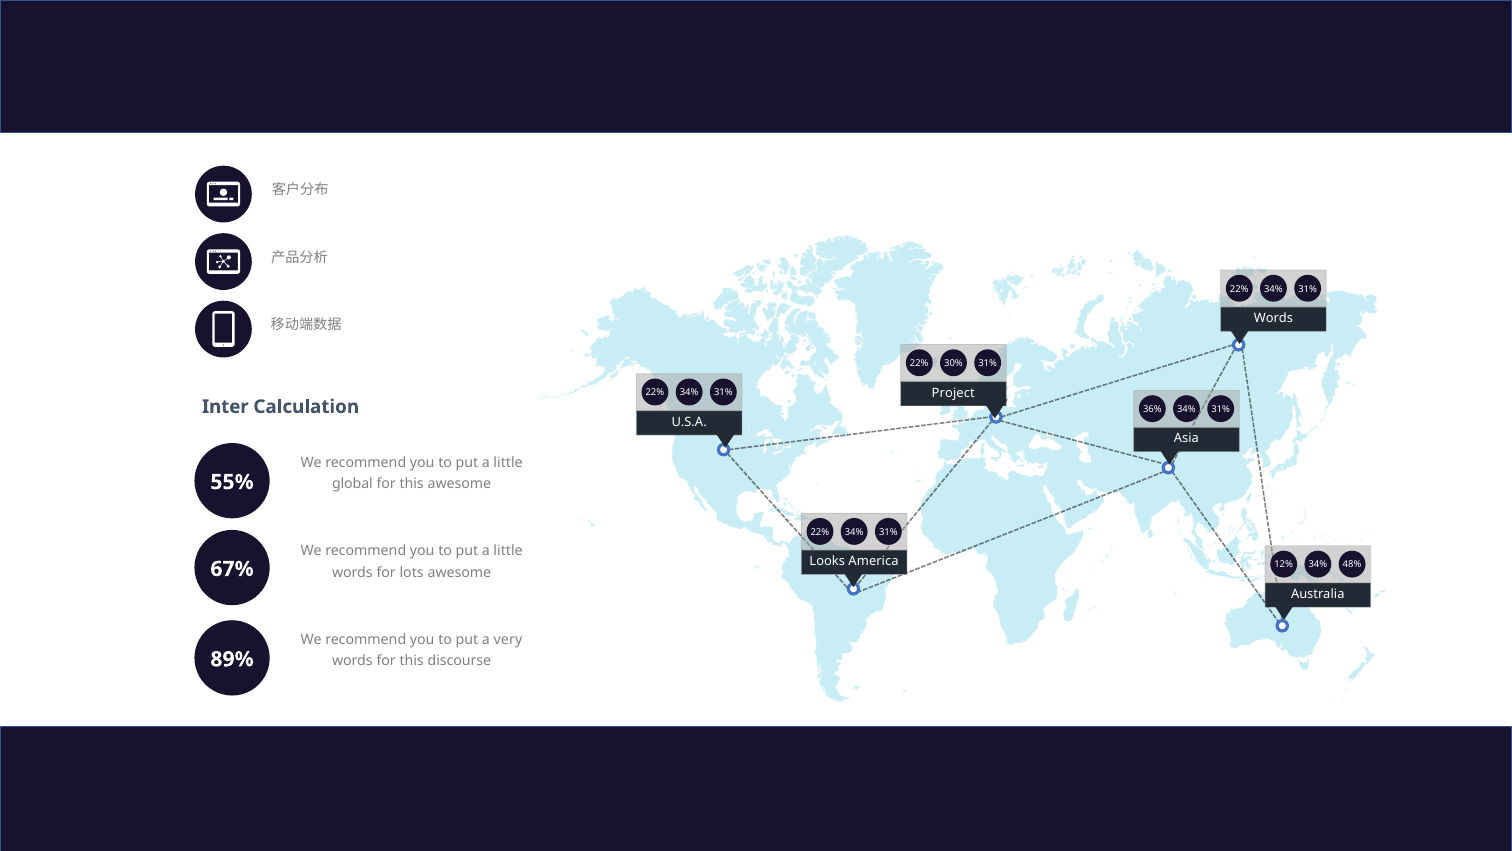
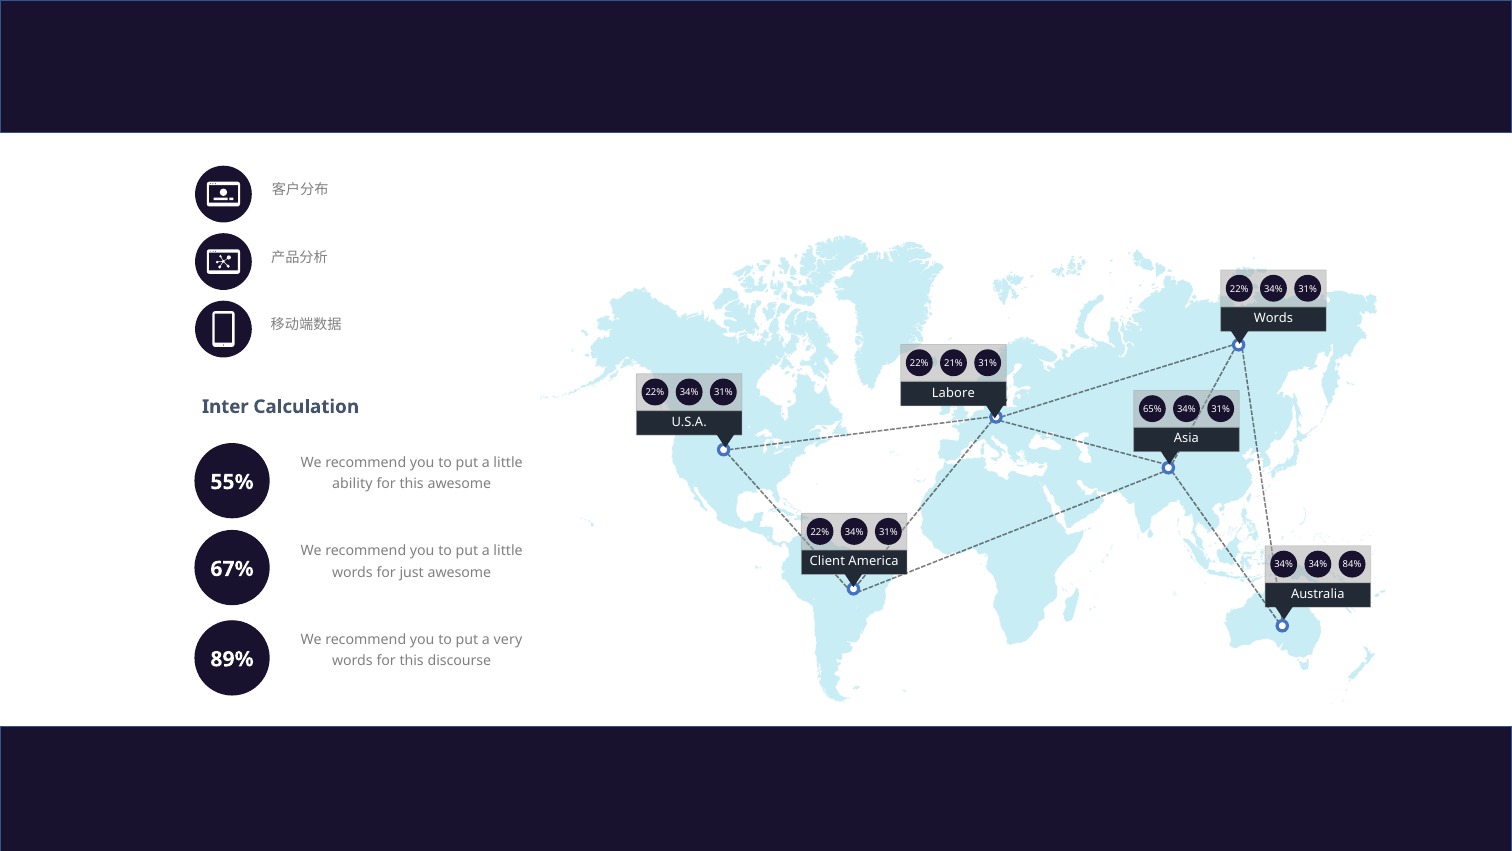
30%: 30% -> 21%
Project: Project -> Labore
36%: 36% -> 65%
global: global -> ability
Looks: Looks -> Client
12% at (1284, 564): 12% -> 34%
48%: 48% -> 84%
lots: lots -> just
